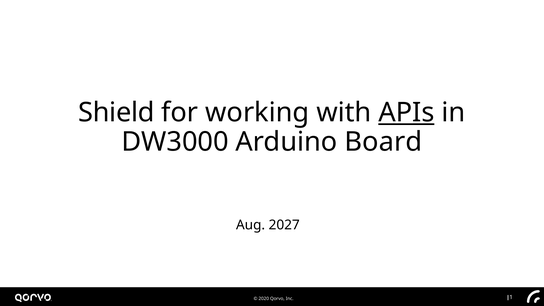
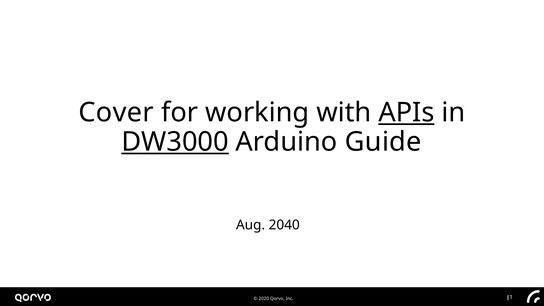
Shield: Shield -> Cover
DW3000 underline: none -> present
Board: Board -> Guide
2027: 2027 -> 2040
